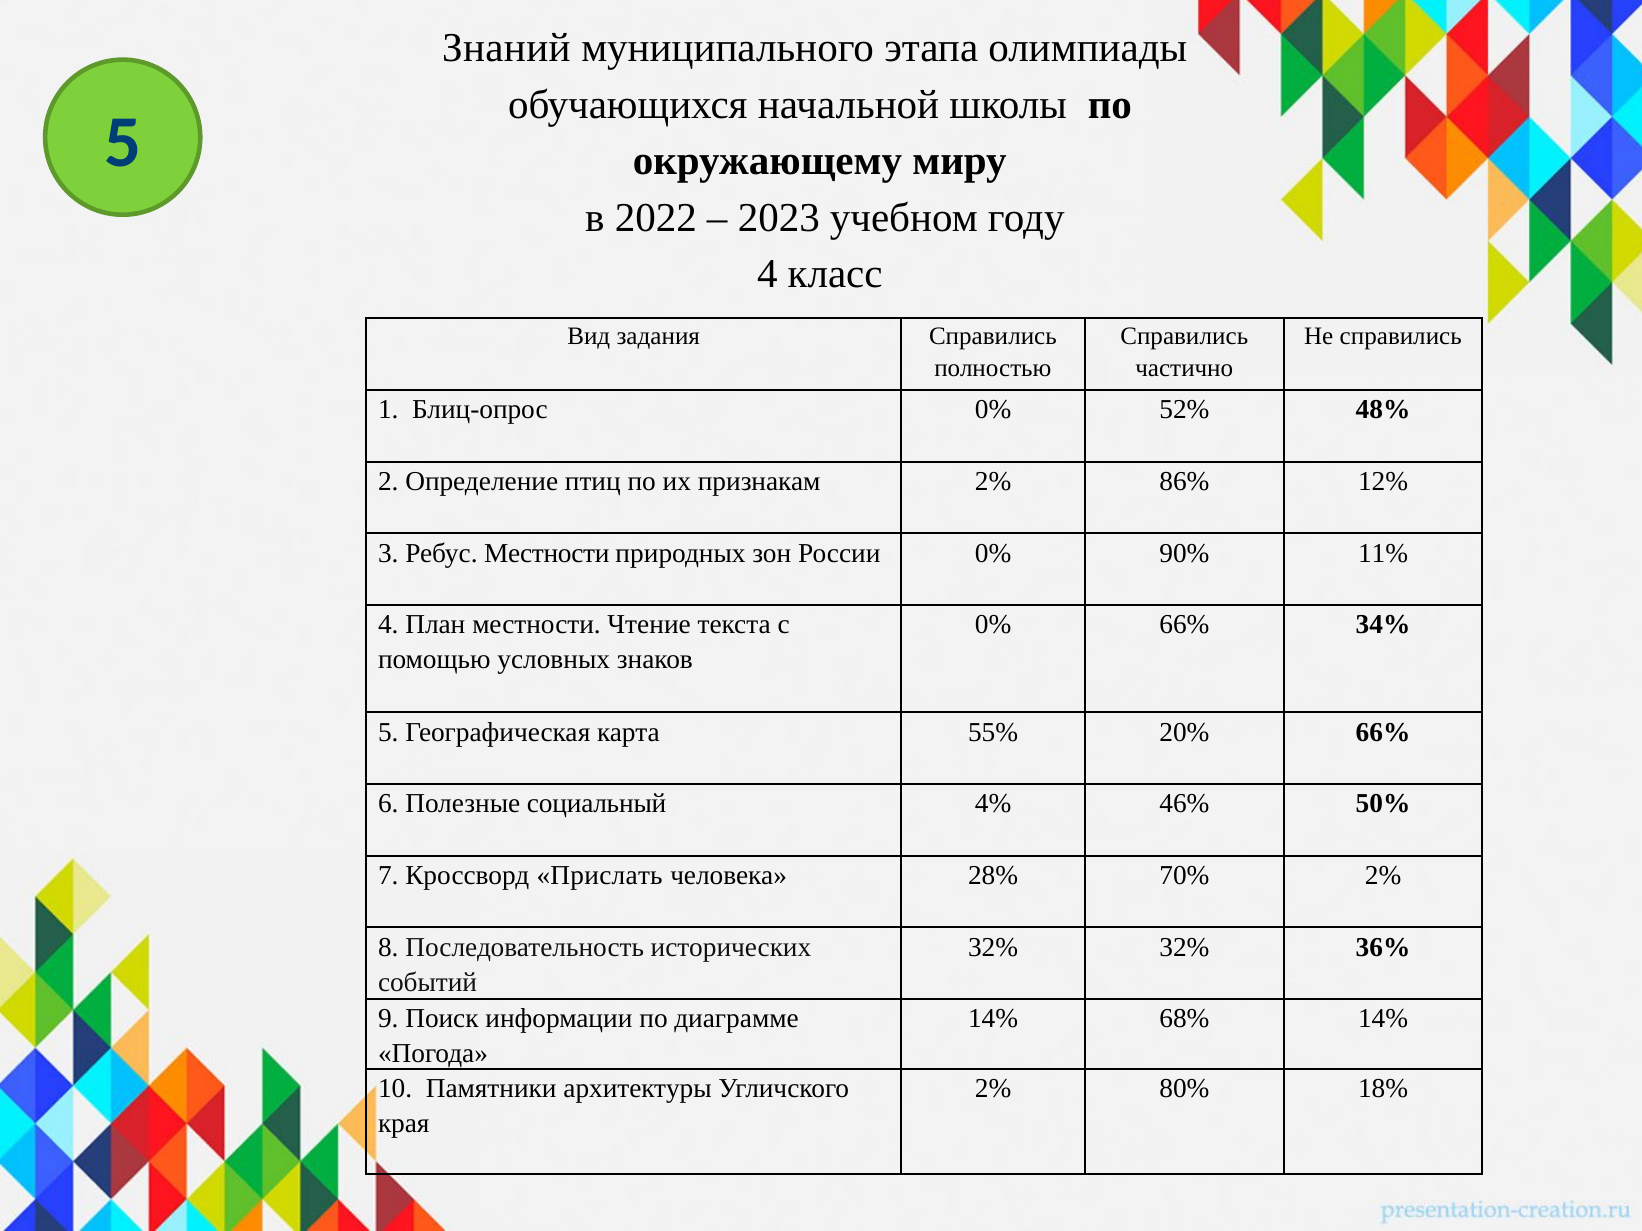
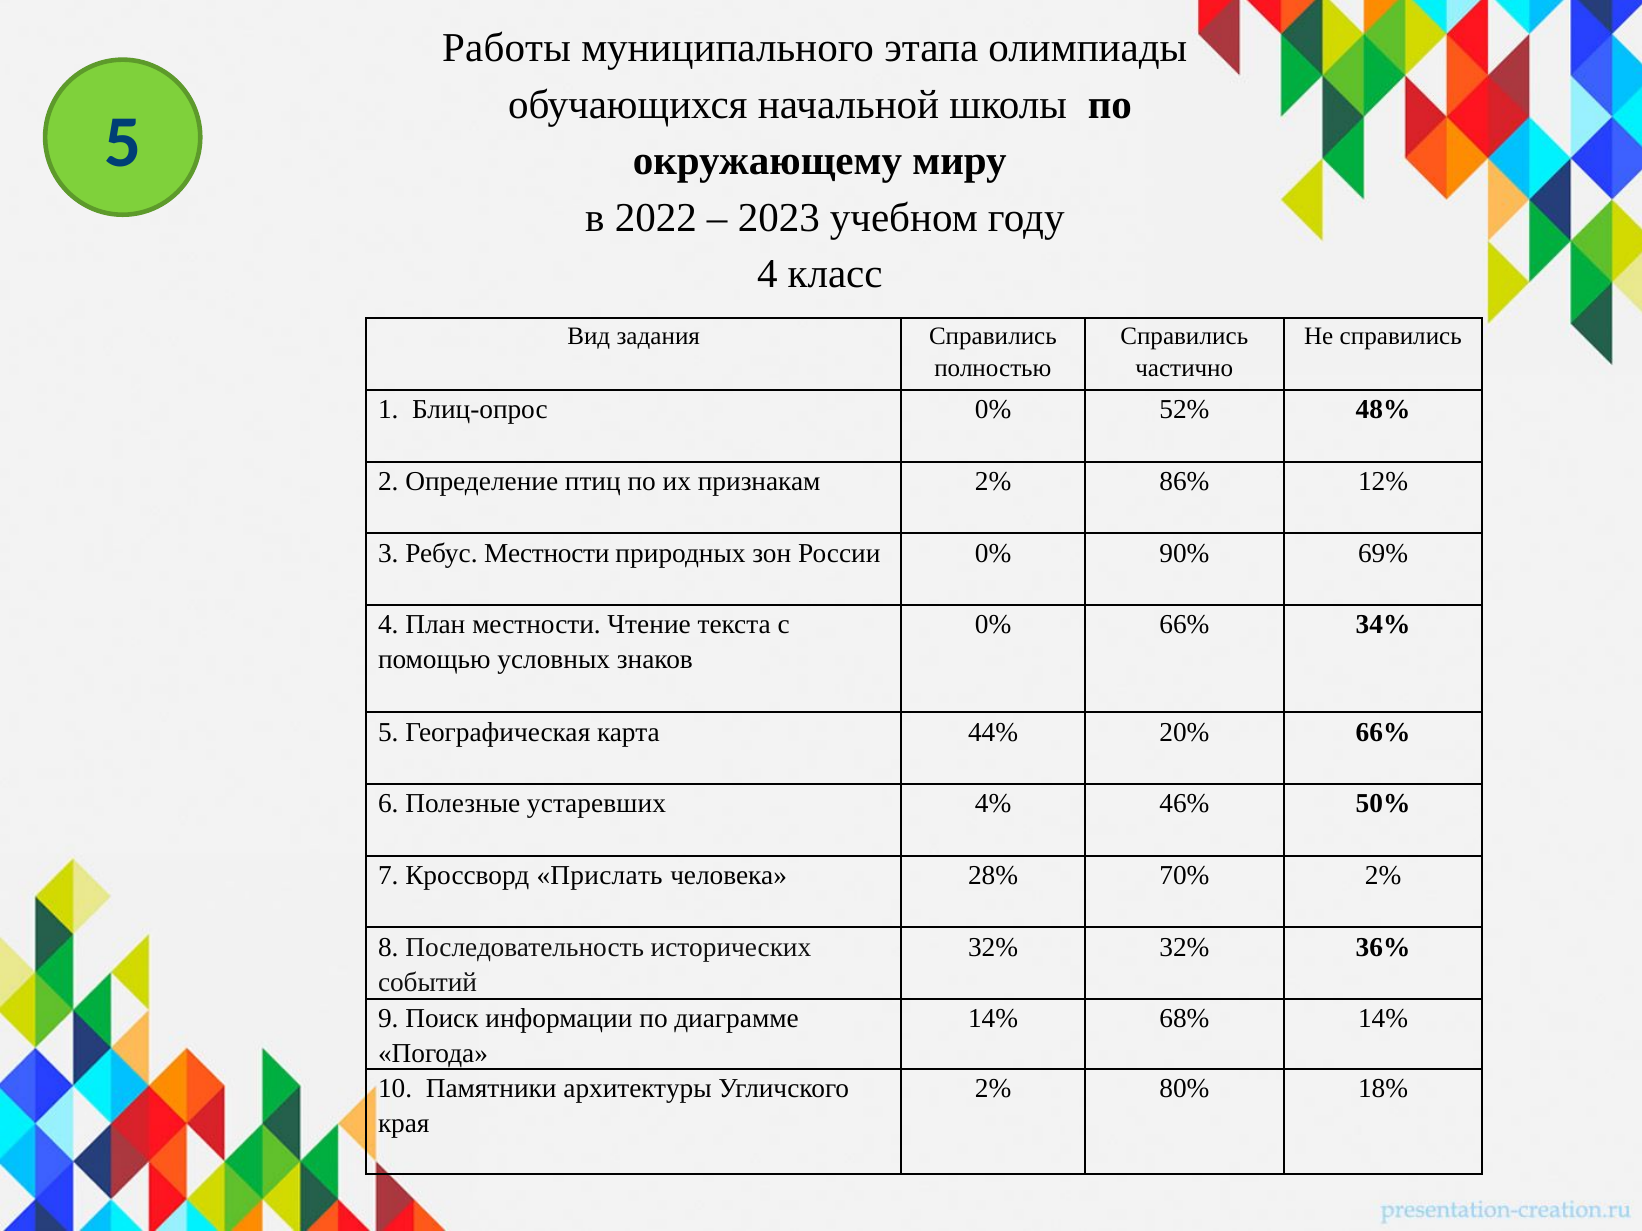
Знаний: Знаний -> Работы
11%: 11% -> 69%
55%: 55% -> 44%
социальный: социальный -> устаревших
